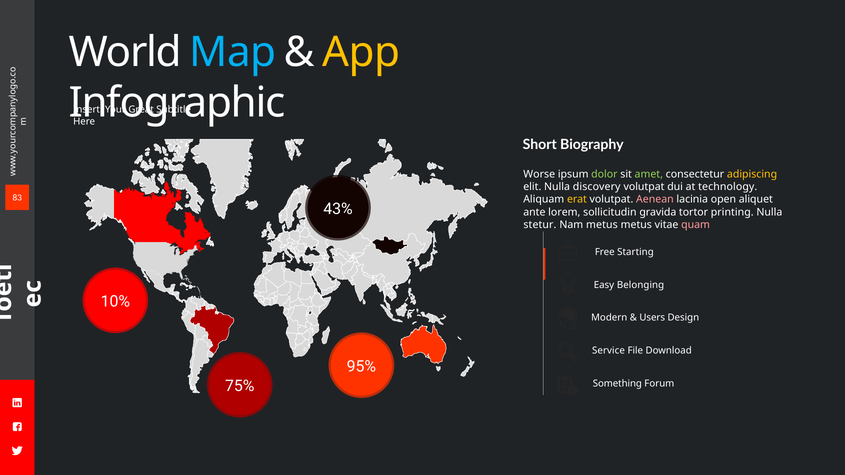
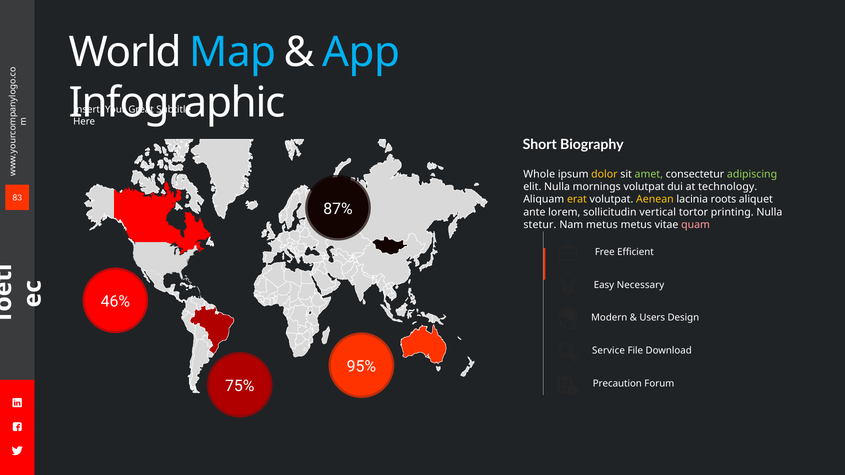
App colour: yellow -> light blue
Worse: Worse -> Whole
dolor colour: light green -> yellow
adipiscing colour: yellow -> light green
discovery: discovery -> mornings
Aenean colour: pink -> yellow
open: open -> roots
43%: 43% -> 87%
gravida: gravida -> vertical
Starting: Starting -> Efficient
Belonging: Belonging -> Necessary
10%: 10% -> 46%
Something: Something -> Precaution
